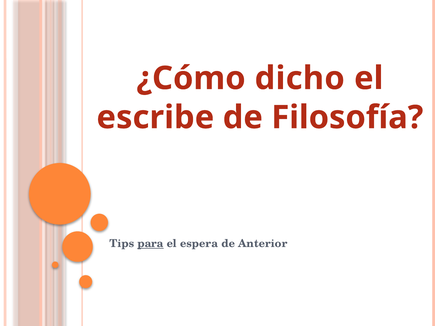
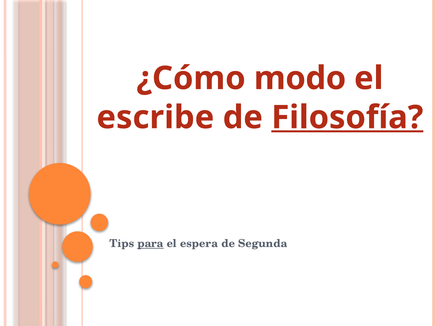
dicho: dicho -> modo
Filosofía underline: none -> present
Anterior: Anterior -> Segunda
